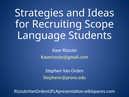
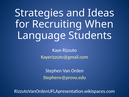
Scope: Scope -> When
